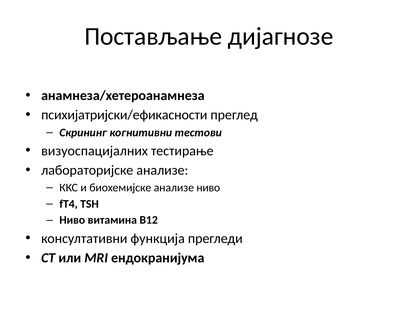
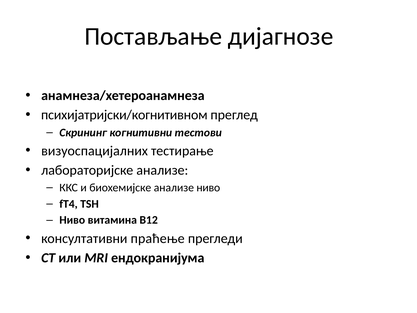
психијатријски/ефикасности: психијатријски/ефикасности -> психијатријски/когнитивном
функција: функција -> праћење
